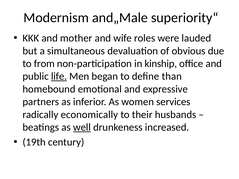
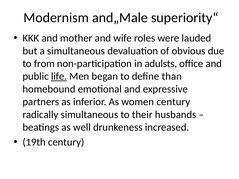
kinship: kinship -> adulsts
women services: services -> century
radically economically: economically -> simultaneous
well underline: present -> none
